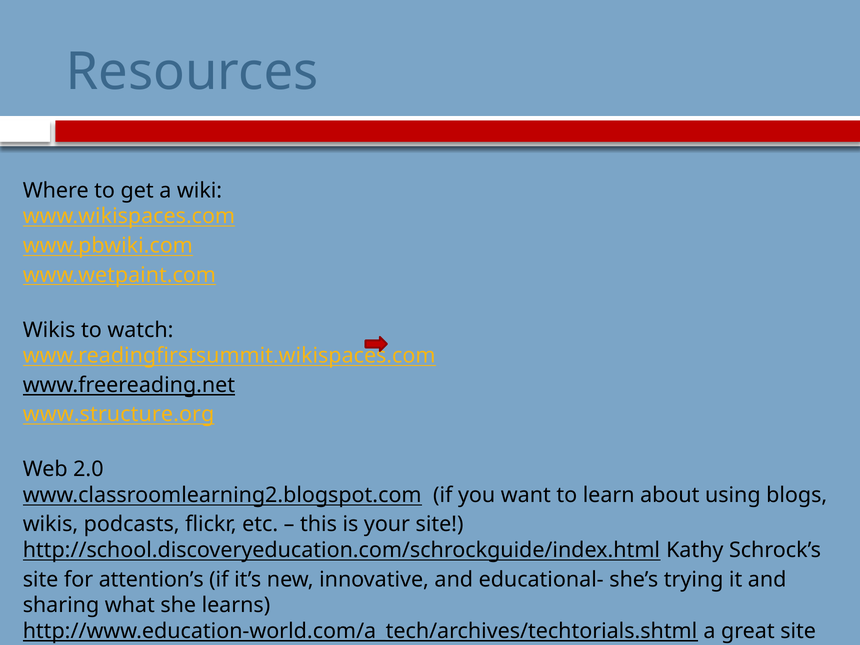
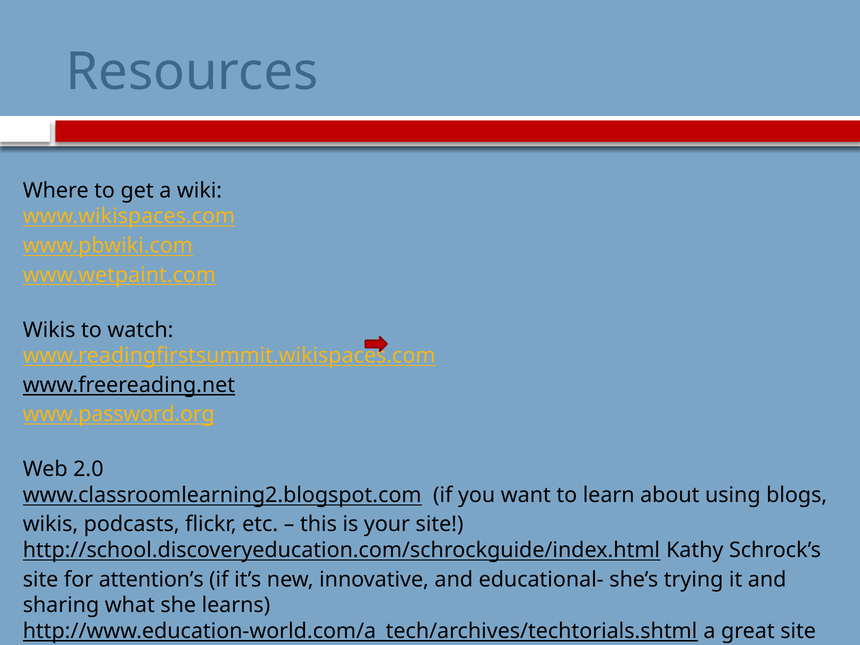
www.structure.org: www.structure.org -> www.password.org
